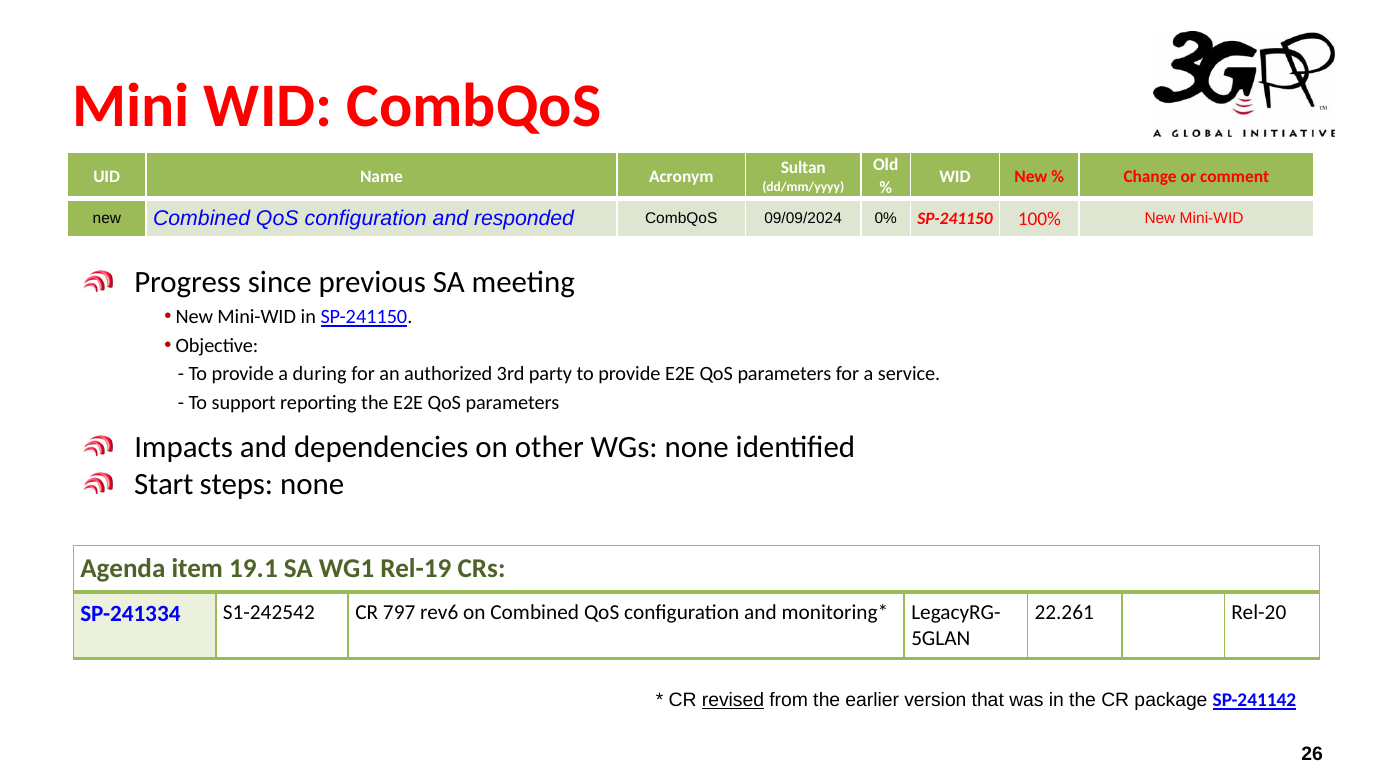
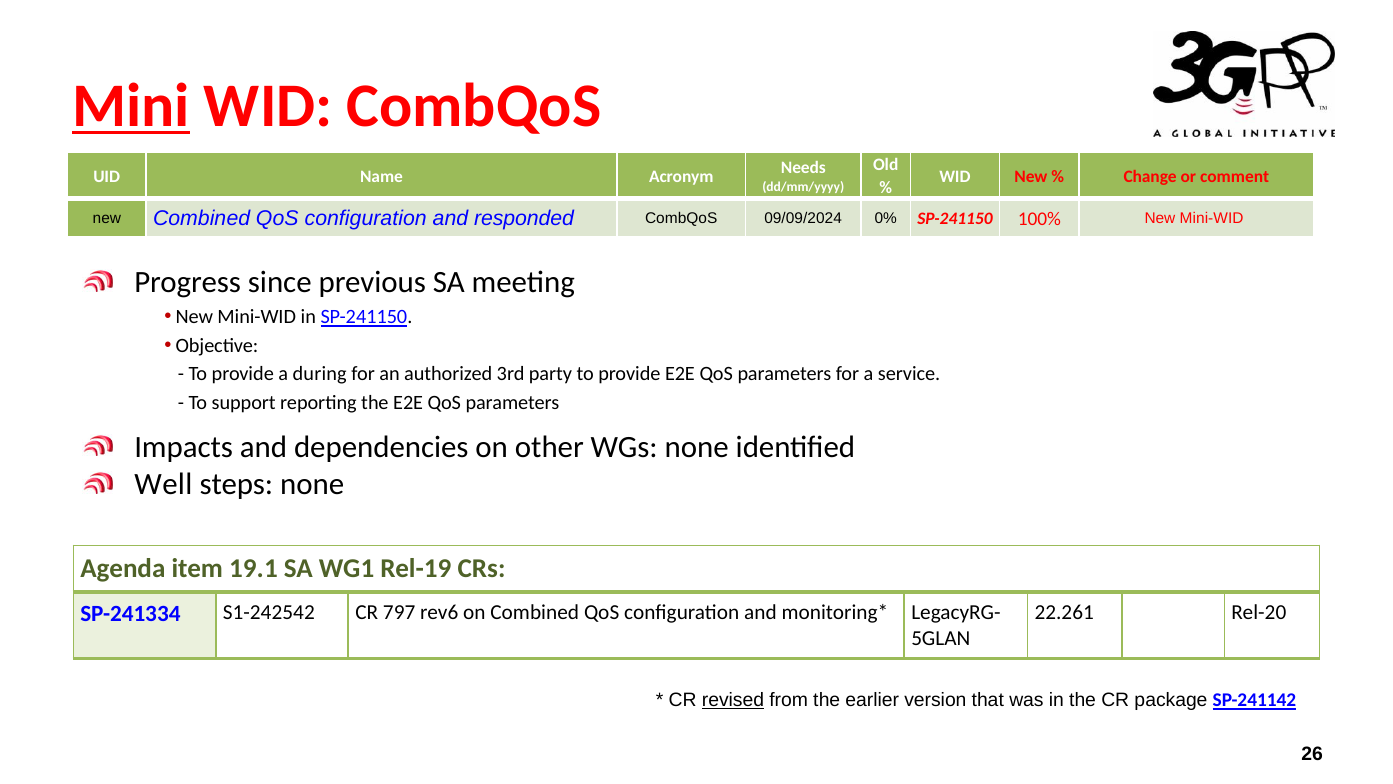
Mini underline: none -> present
Sultan: Sultan -> Needs
Start: Start -> Well
